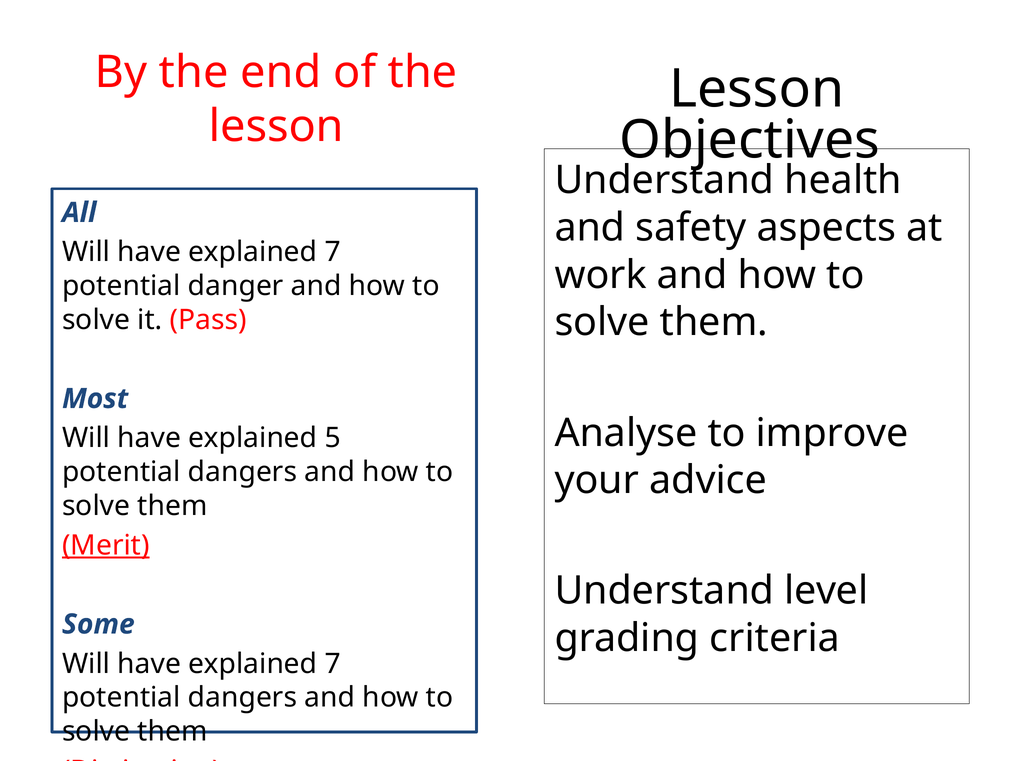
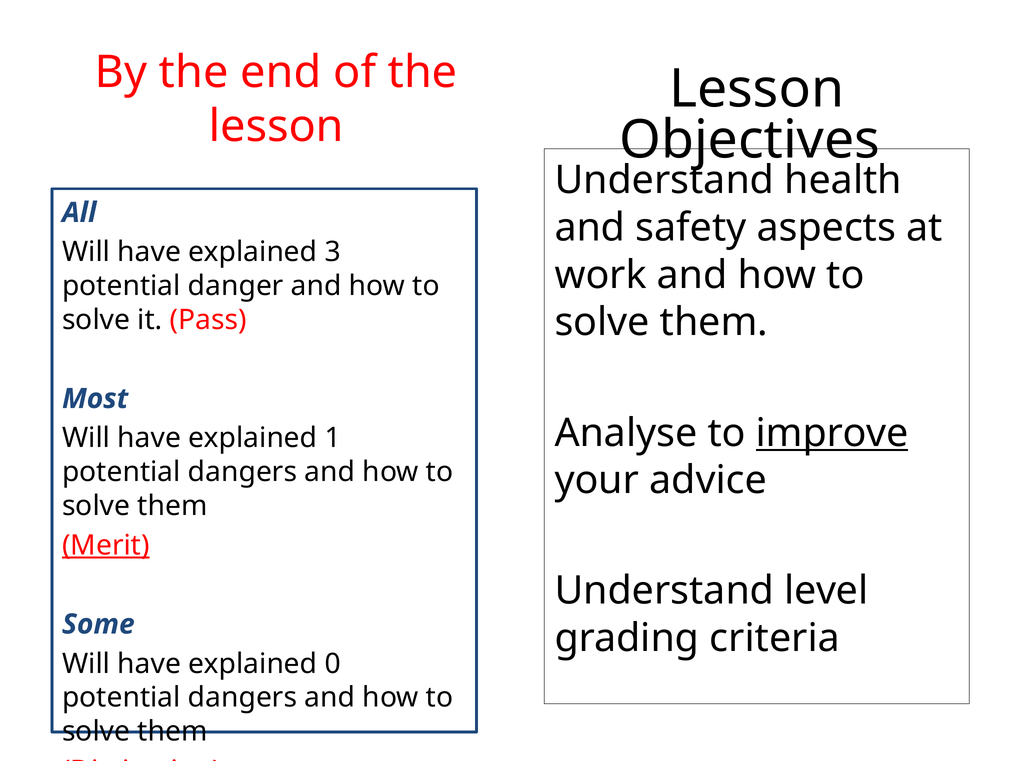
7 at (333, 252): 7 -> 3
improve underline: none -> present
5: 5 -> 1
7 at (333, 664): 7 -> 0
